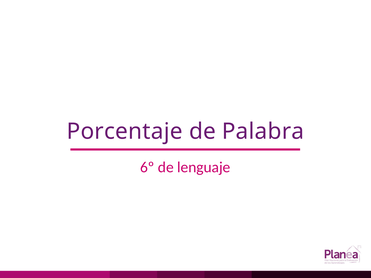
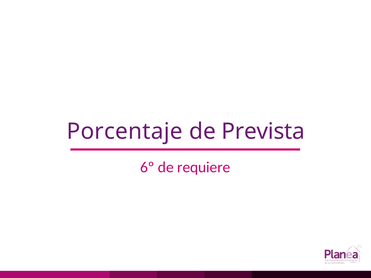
Palabra: Palabra -> Prevista
lenguaje: lenguaje -> requiere
